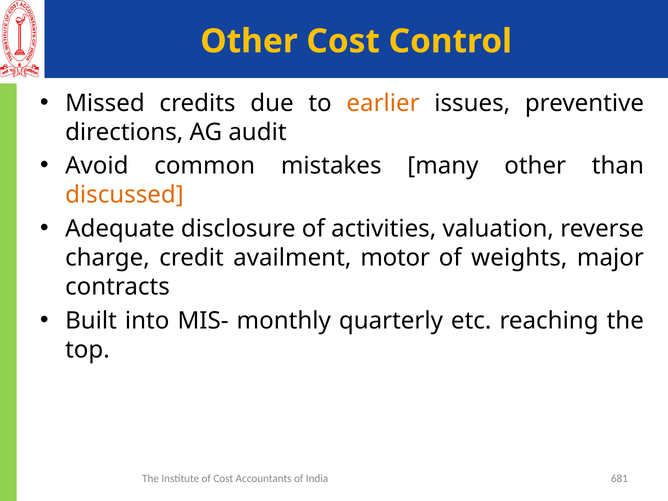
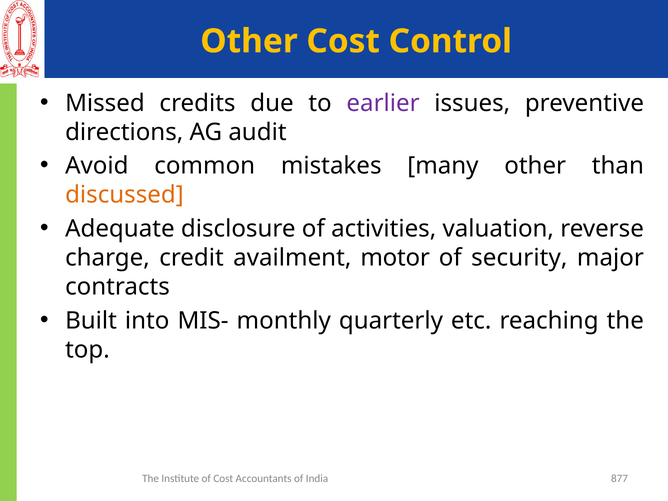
earlier colour: orange -> purple
weights: weights -> security
681: 681 -> 877
